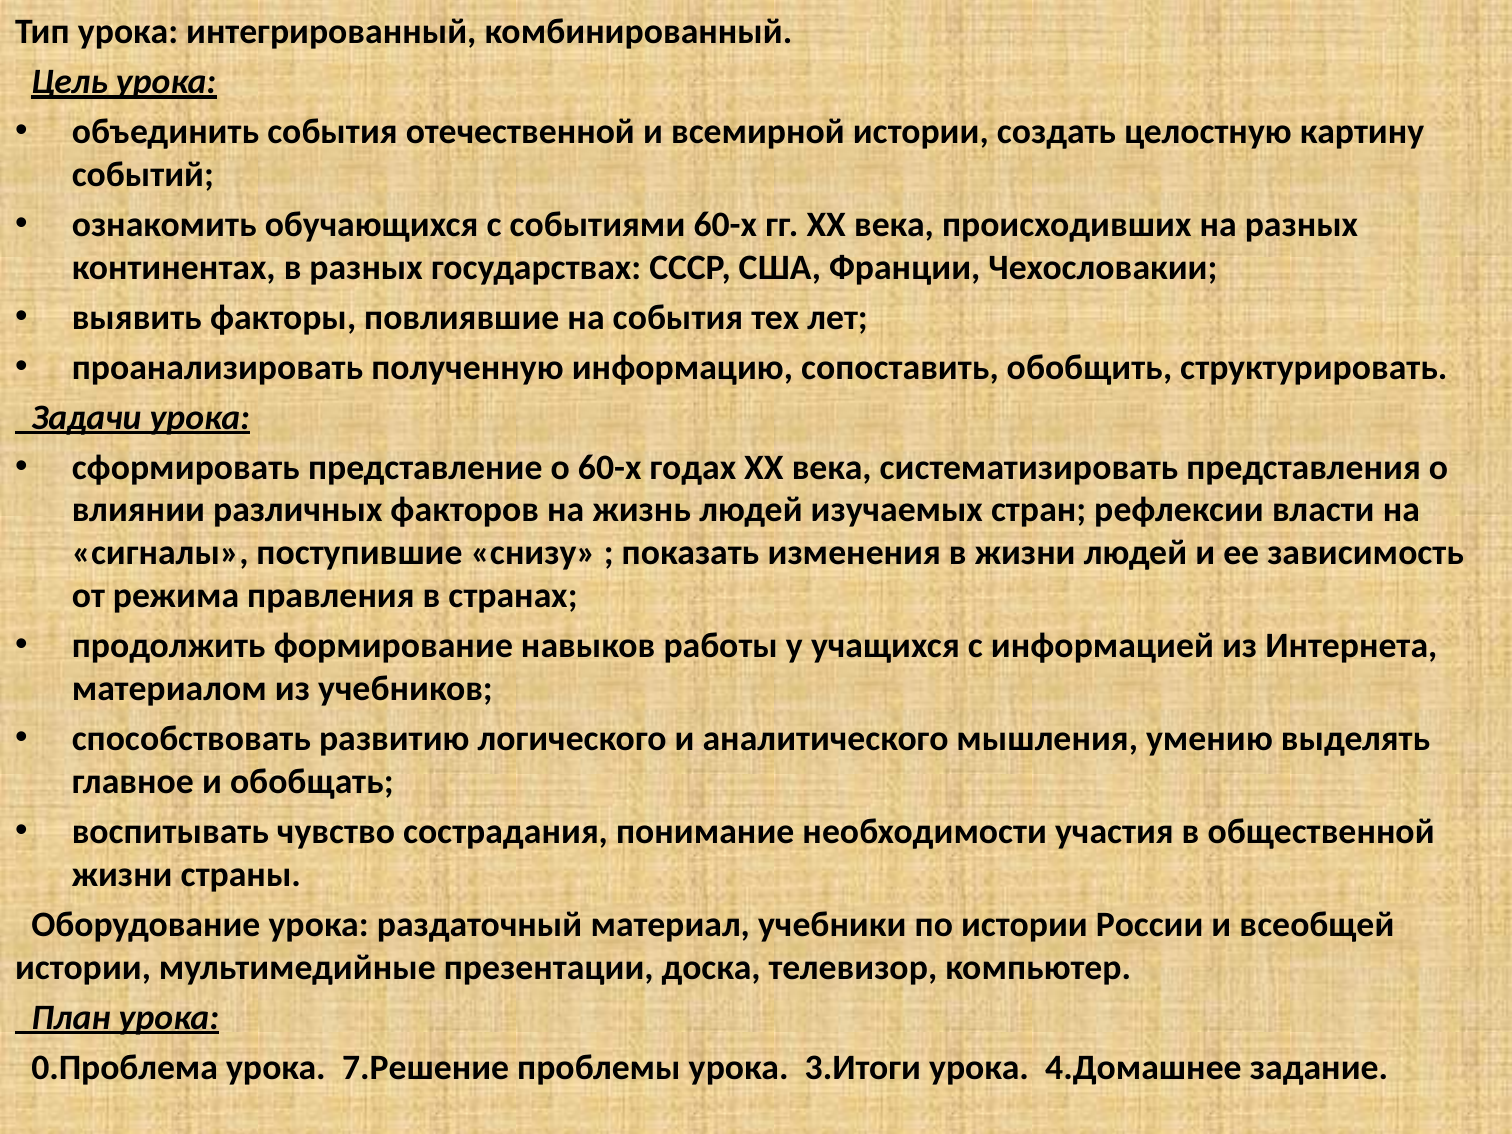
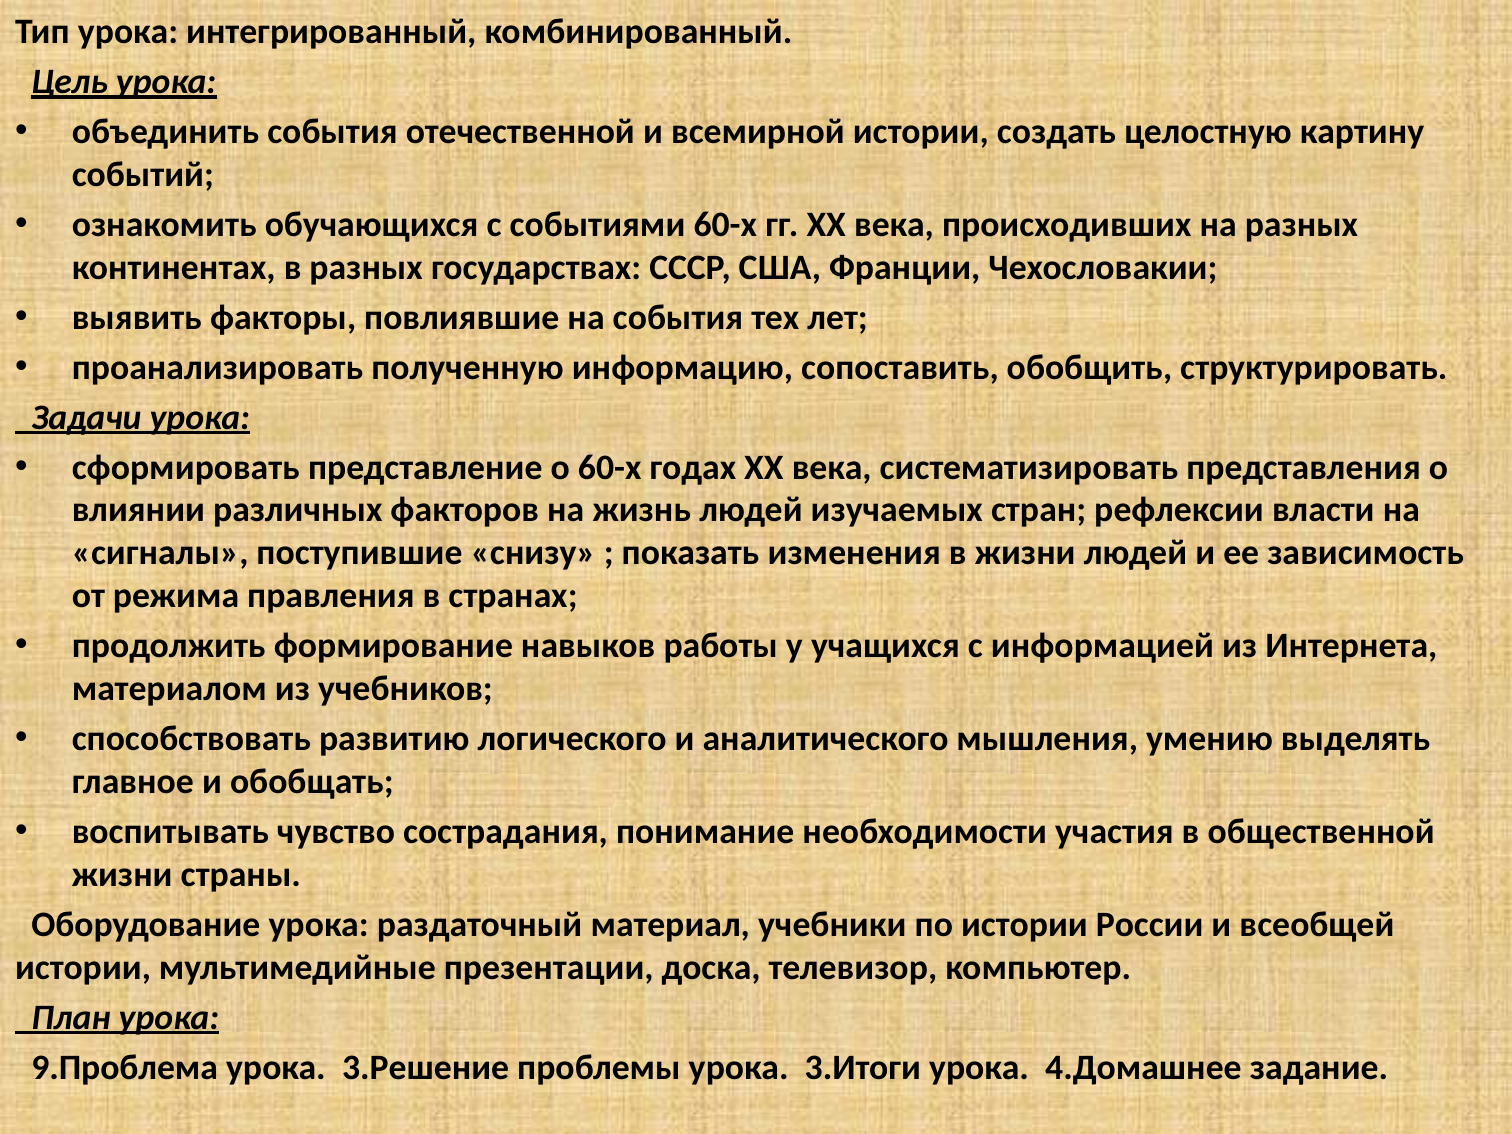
0.Проблема: 0.Проблема -> 9.Проблема
7.Решение: 7.Решение -> 3.Решение
